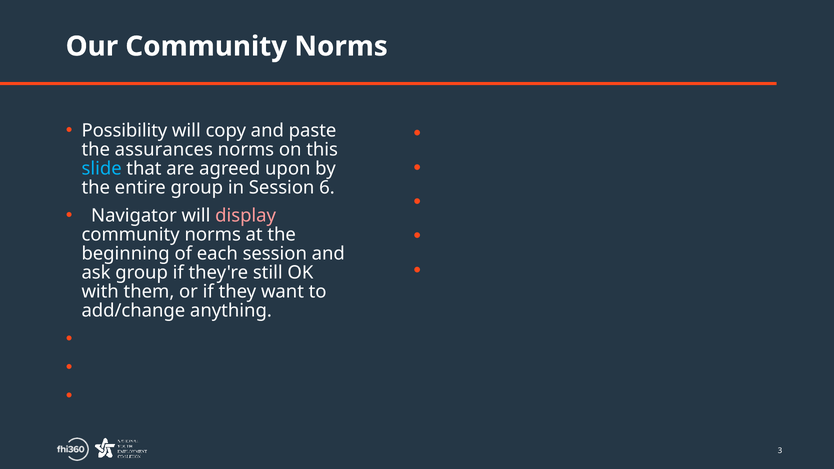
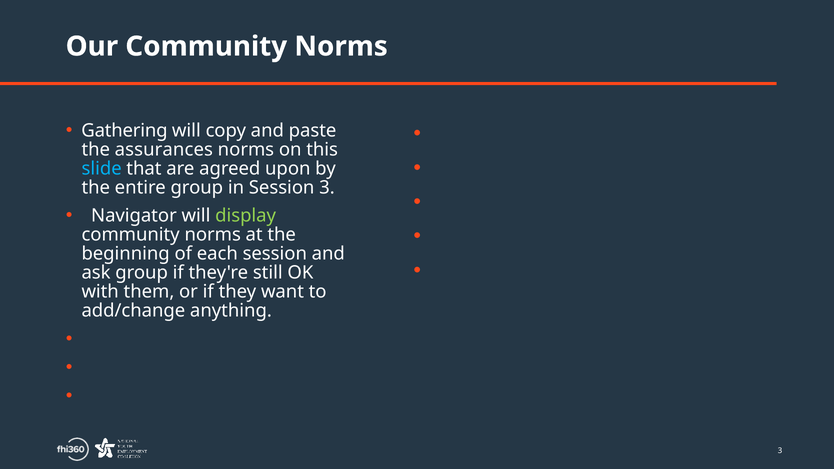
Possibility: Possibility -> Gathering
Session 6: 6 -> 3
display colour: pink -> light green
